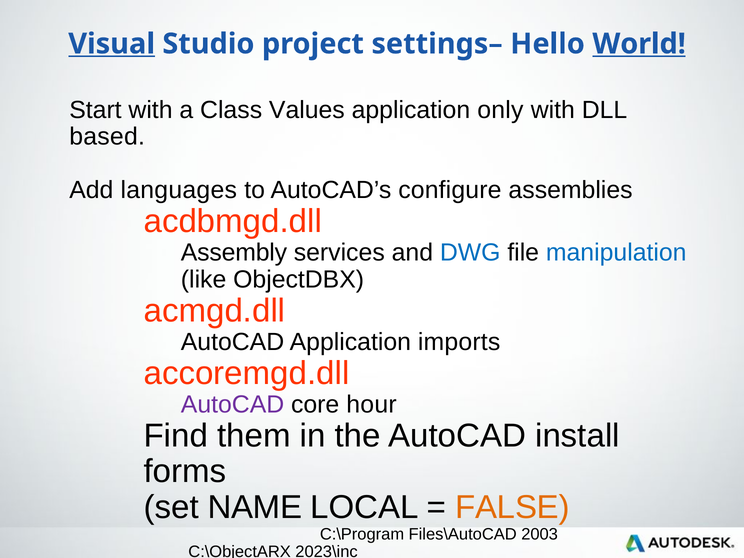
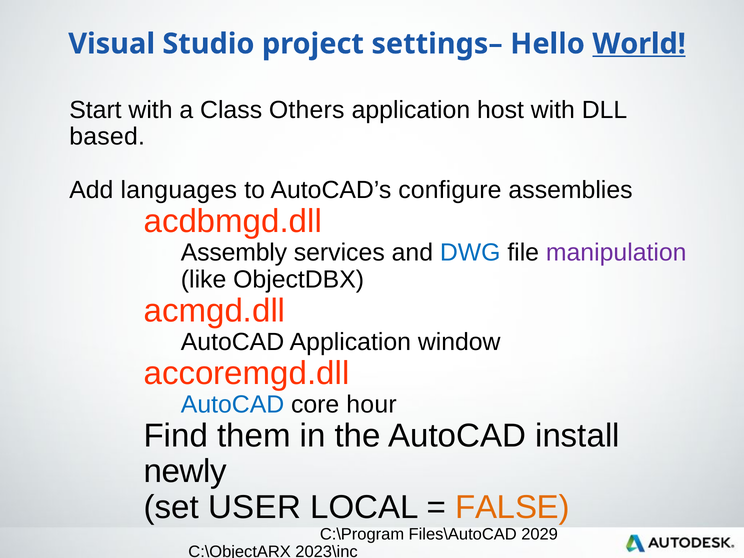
Visual underline: present -> none
Values: Values -> Others
only: only -> host
manipulation colour: blue -> purple
imports: imports -> window
AutoCAD at (233, 405) colour: purple -> blue
forms: forms -> newly
NAME: NAME -> USER
2003: 2003 -> 2029
